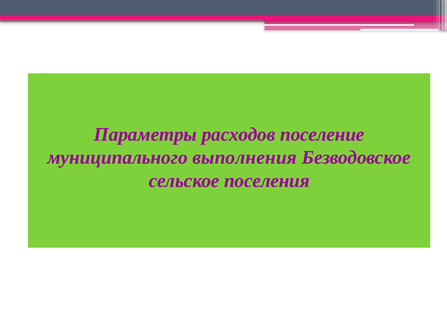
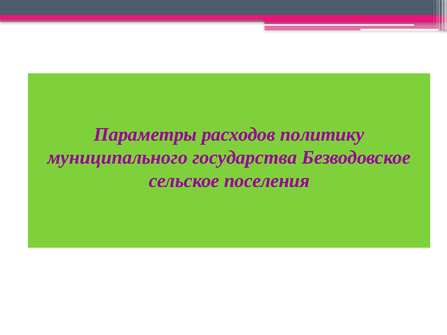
поселение: поселение -> политику
выполнения: выполнения -> государства
